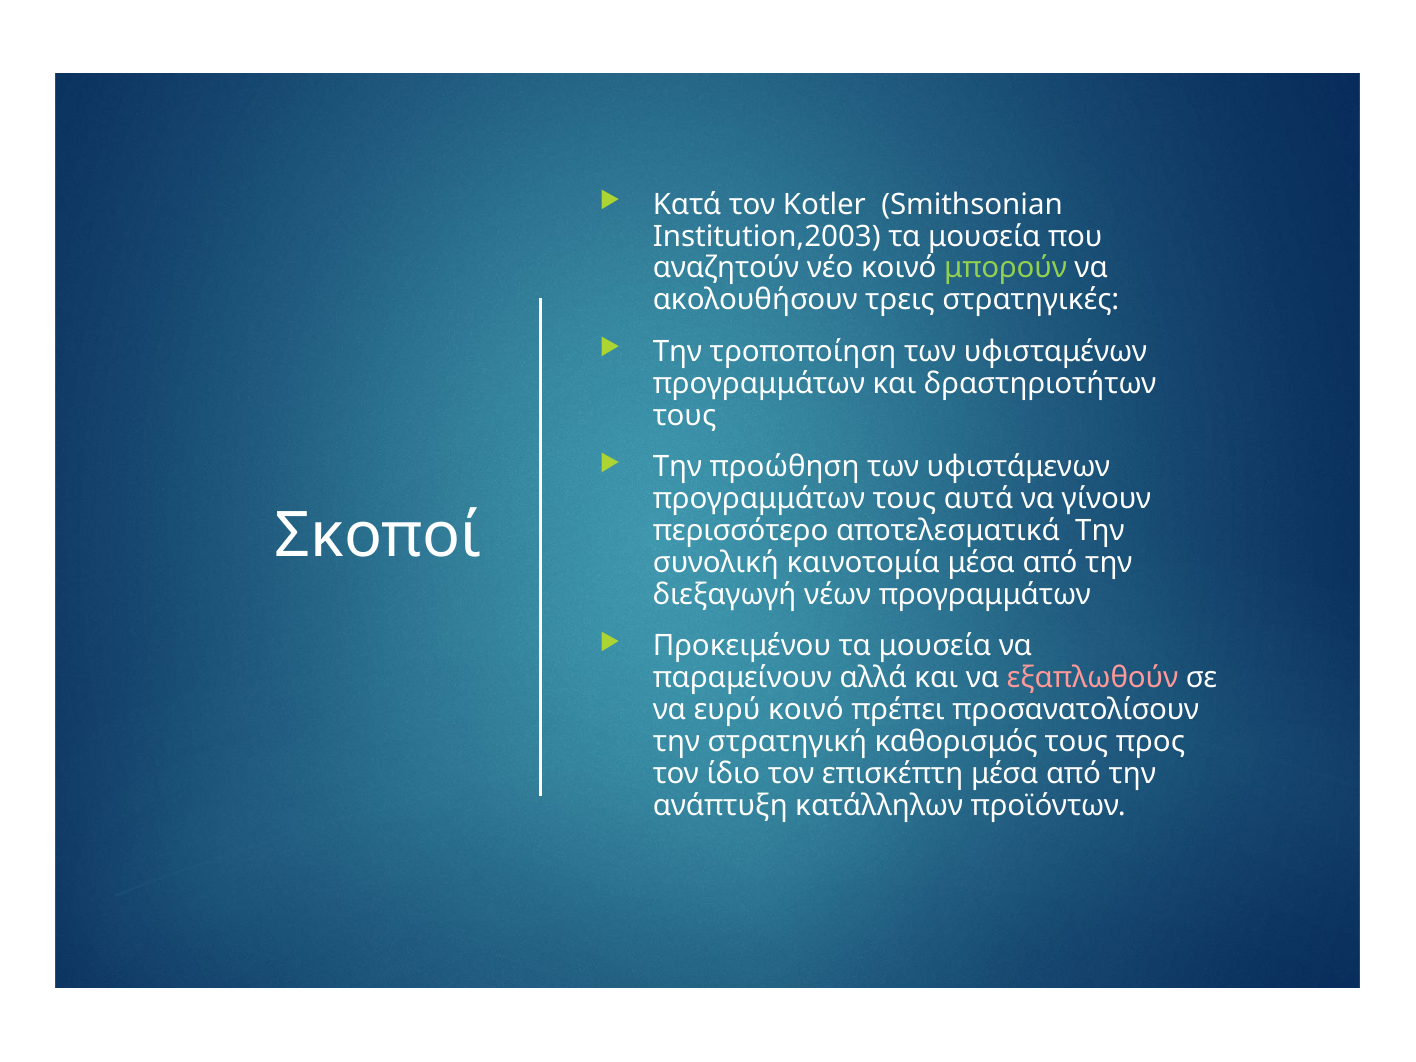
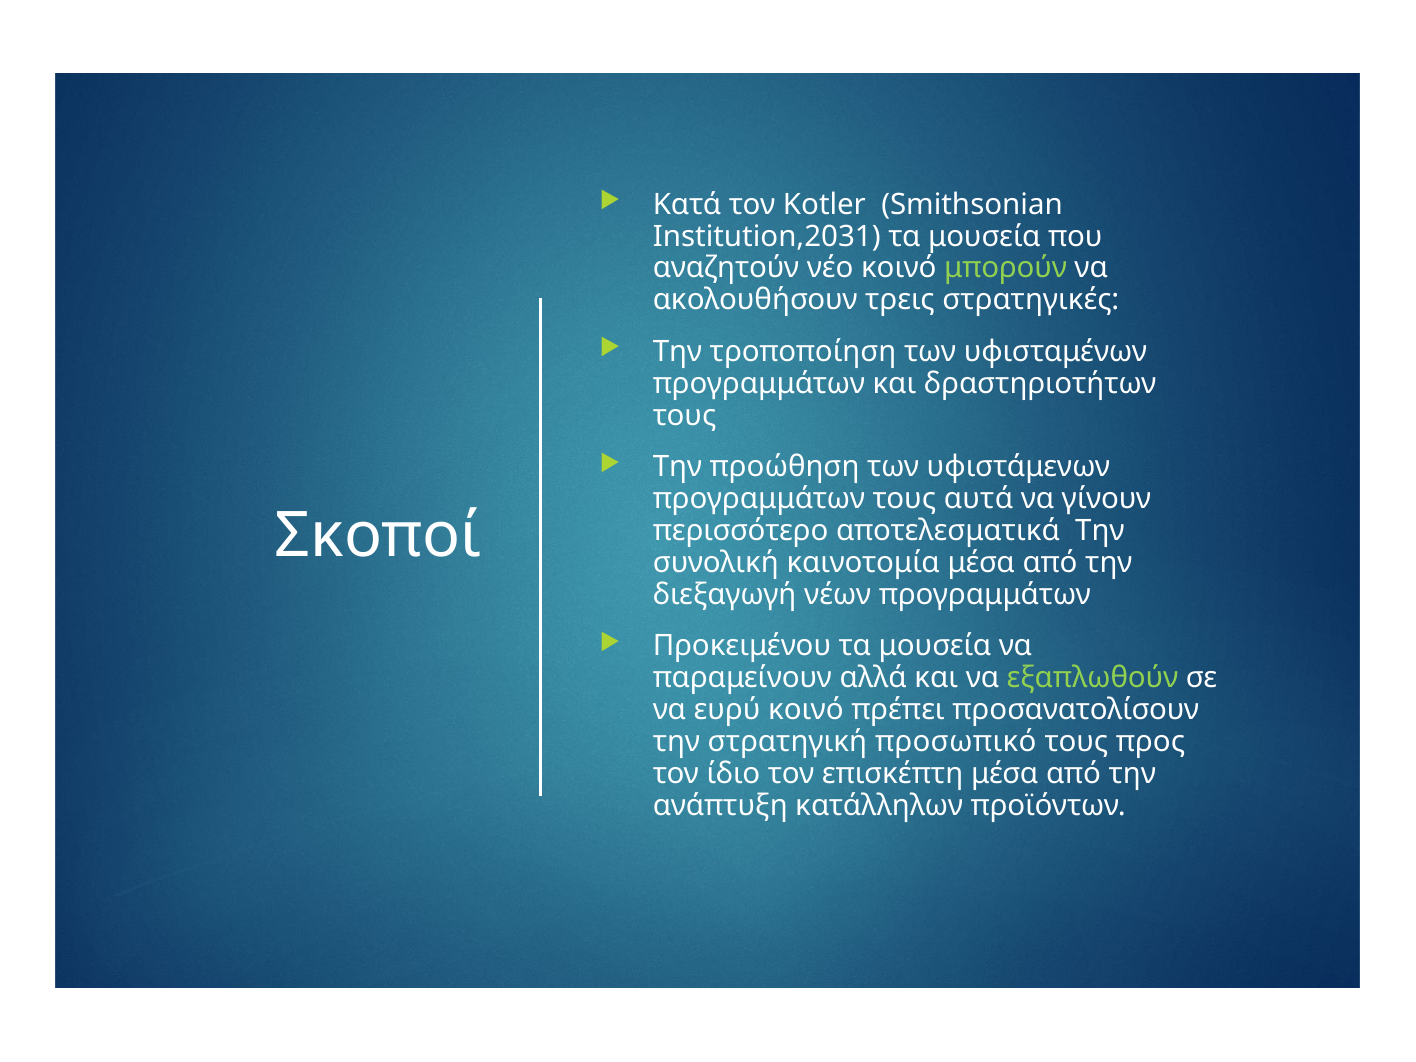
Institution,2003: Institution,2003 -> Institution,2031
εξαπλωθούν colour: pink -> light green
καθορισμός: καθορισμός -> προσωπικό
